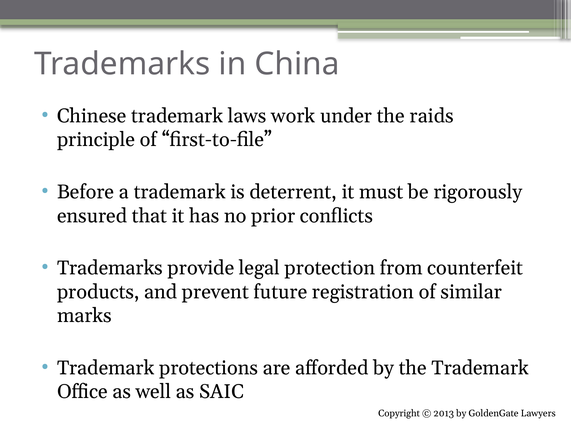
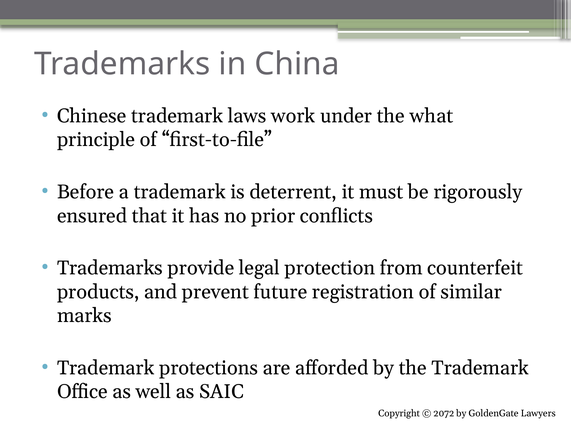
raids: raids -> what
2013: 2013 -> 2072
